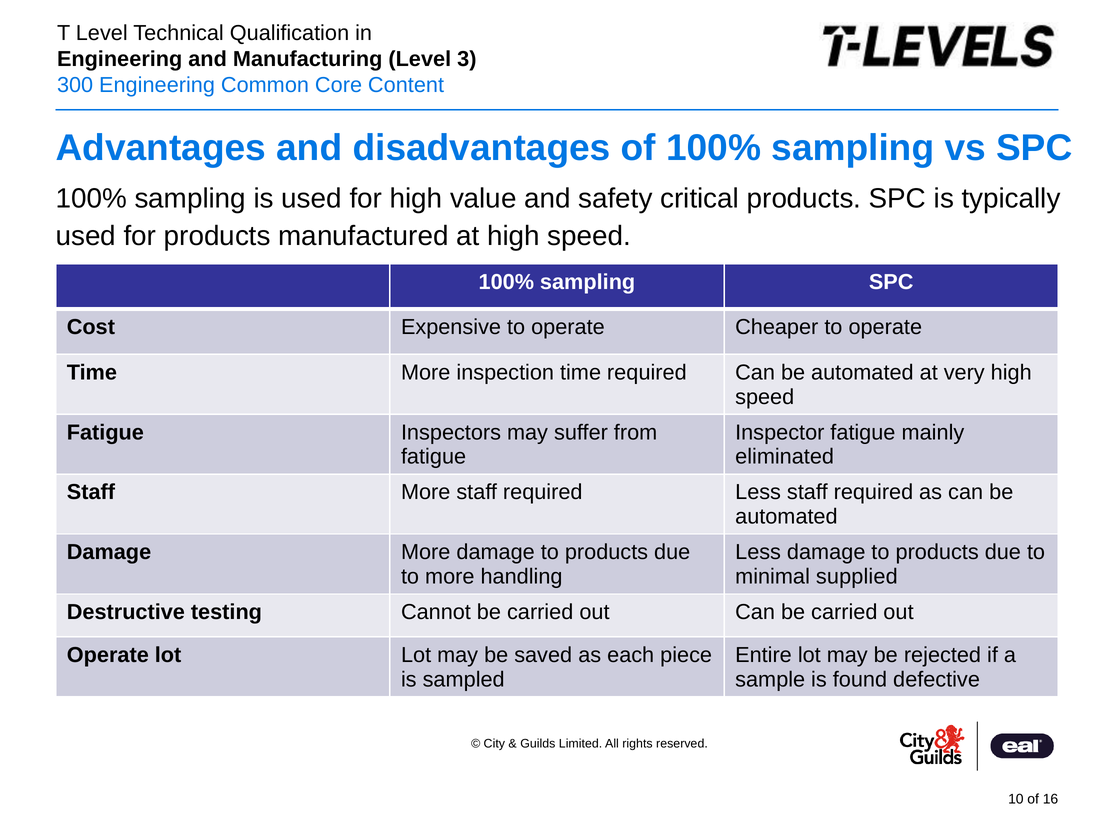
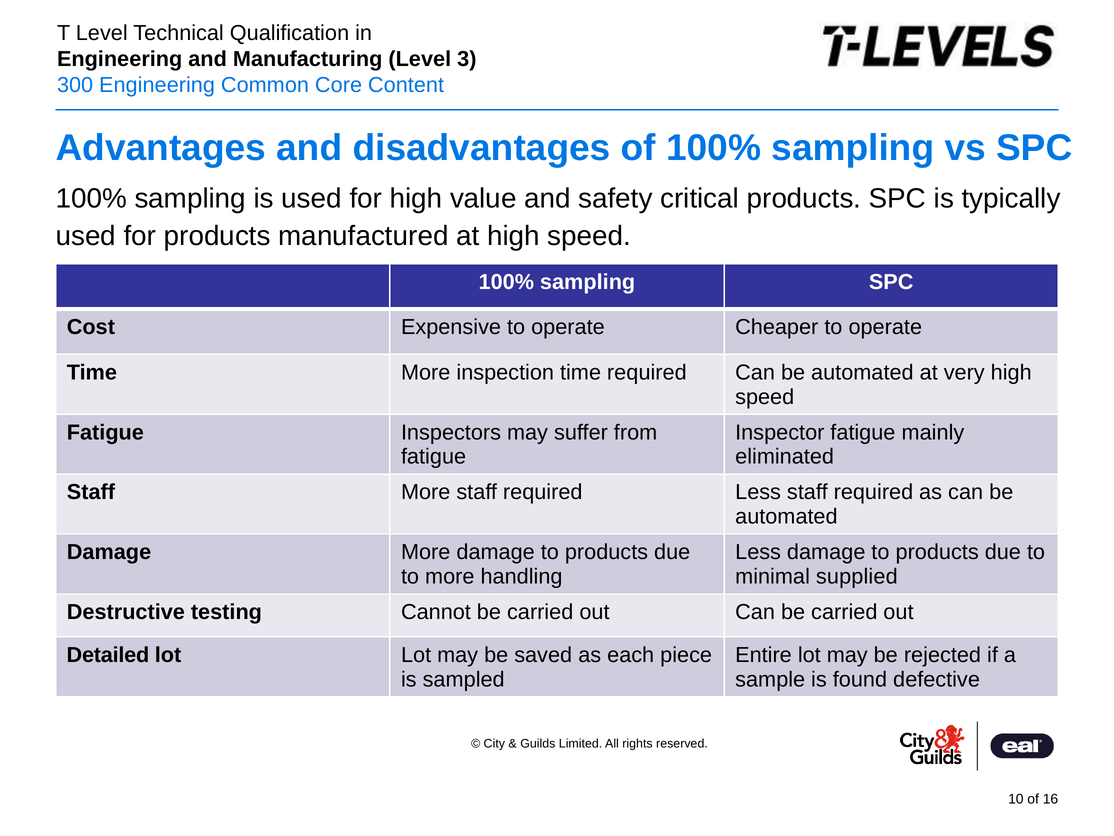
Operate at (108, 655): Operate -> Detailed
